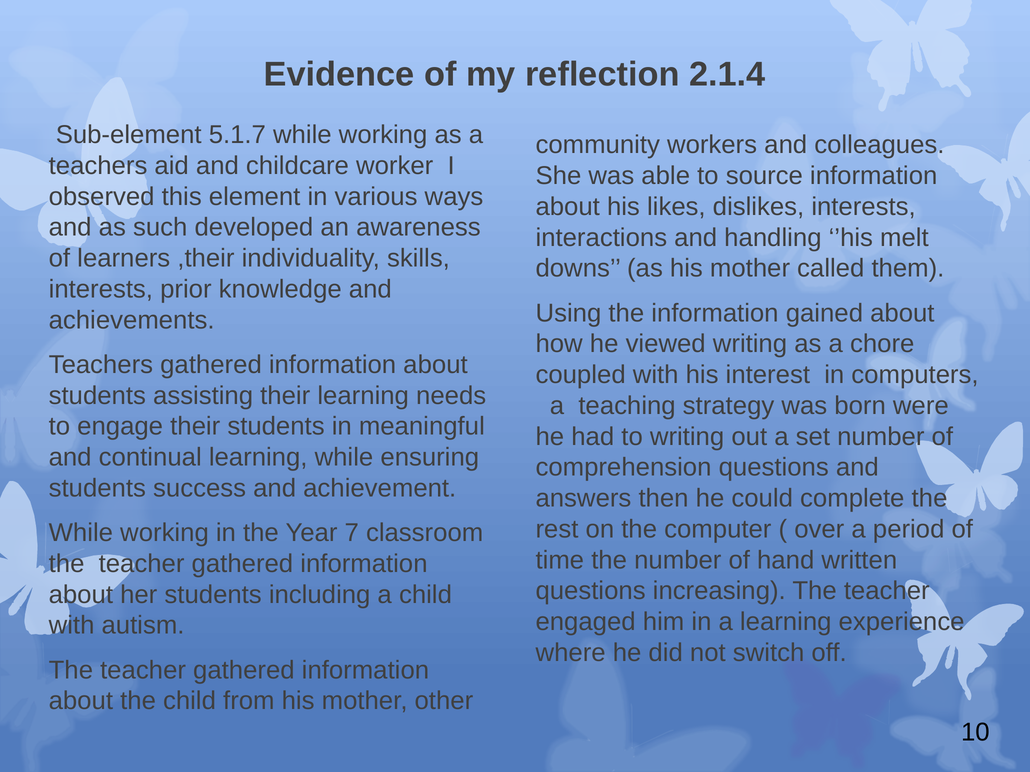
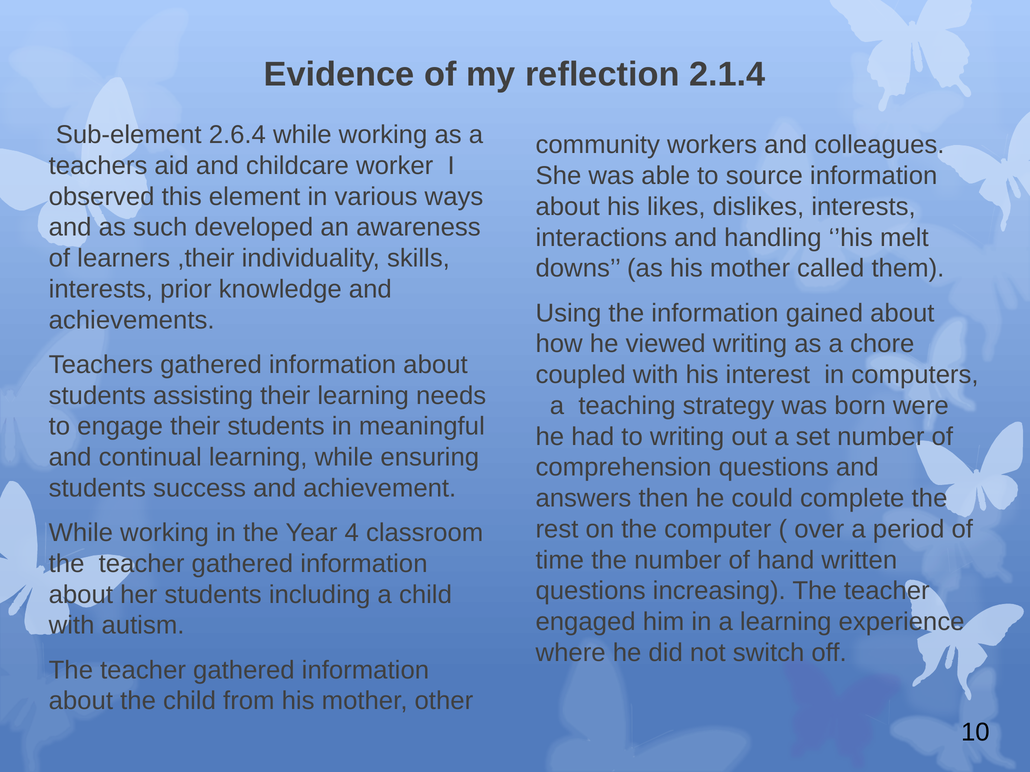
5.1.7: 5.1.7 -> 2.6.4
7: 7 -> 4
